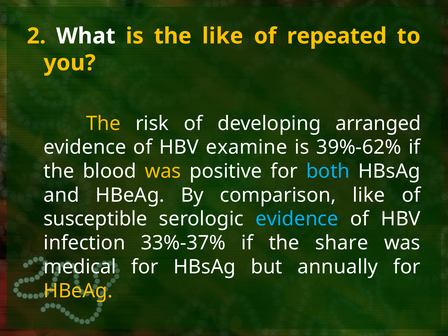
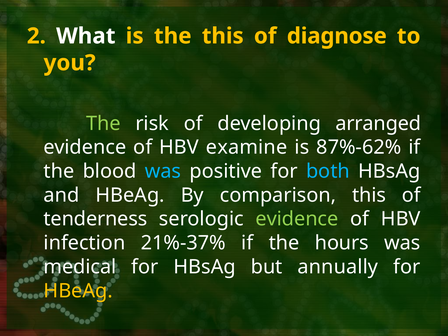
the like: like -> this
repeated: repeated -> diagnose
The at (103, 123) colour: yellow -> light green
39%-62%: 39%-62% -> 87%-62%
was at (163, 171) colour: yellow -> light blue
comparison like: like -> this
susceptible: susceptible -> tenderness
evidence at (297, 219) colour: light blue -> light green
33%-37%: 33%-37% -> 21%-37%
share: share -> hours
